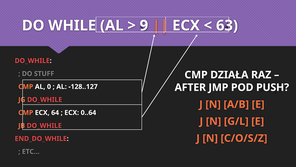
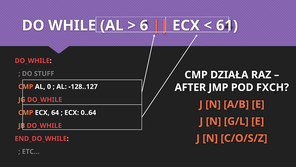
9: 9 -> 6
63: 63 -> 61
PUSH: PUSH -> FXCH
